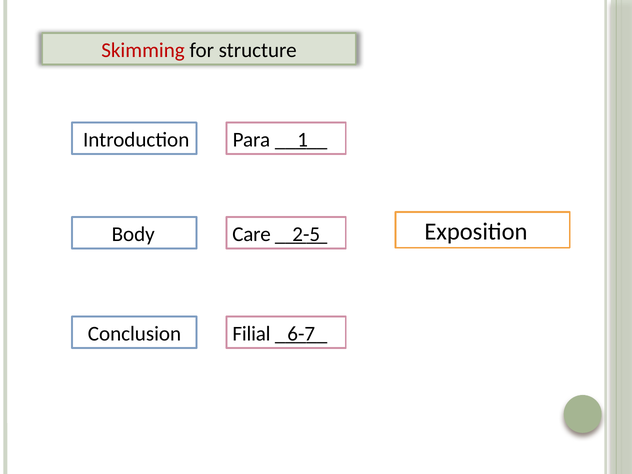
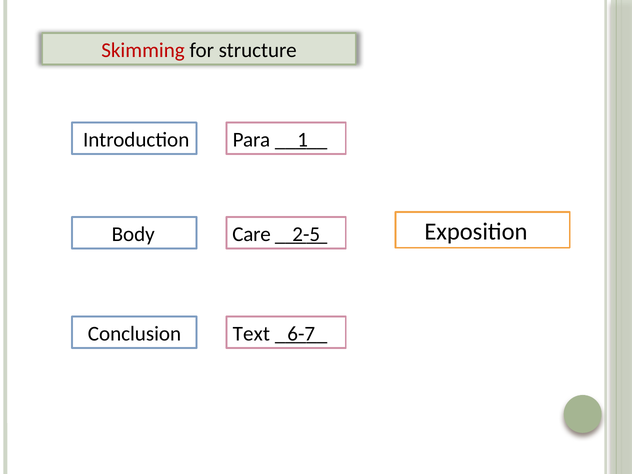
Filial: Filial -> Text
